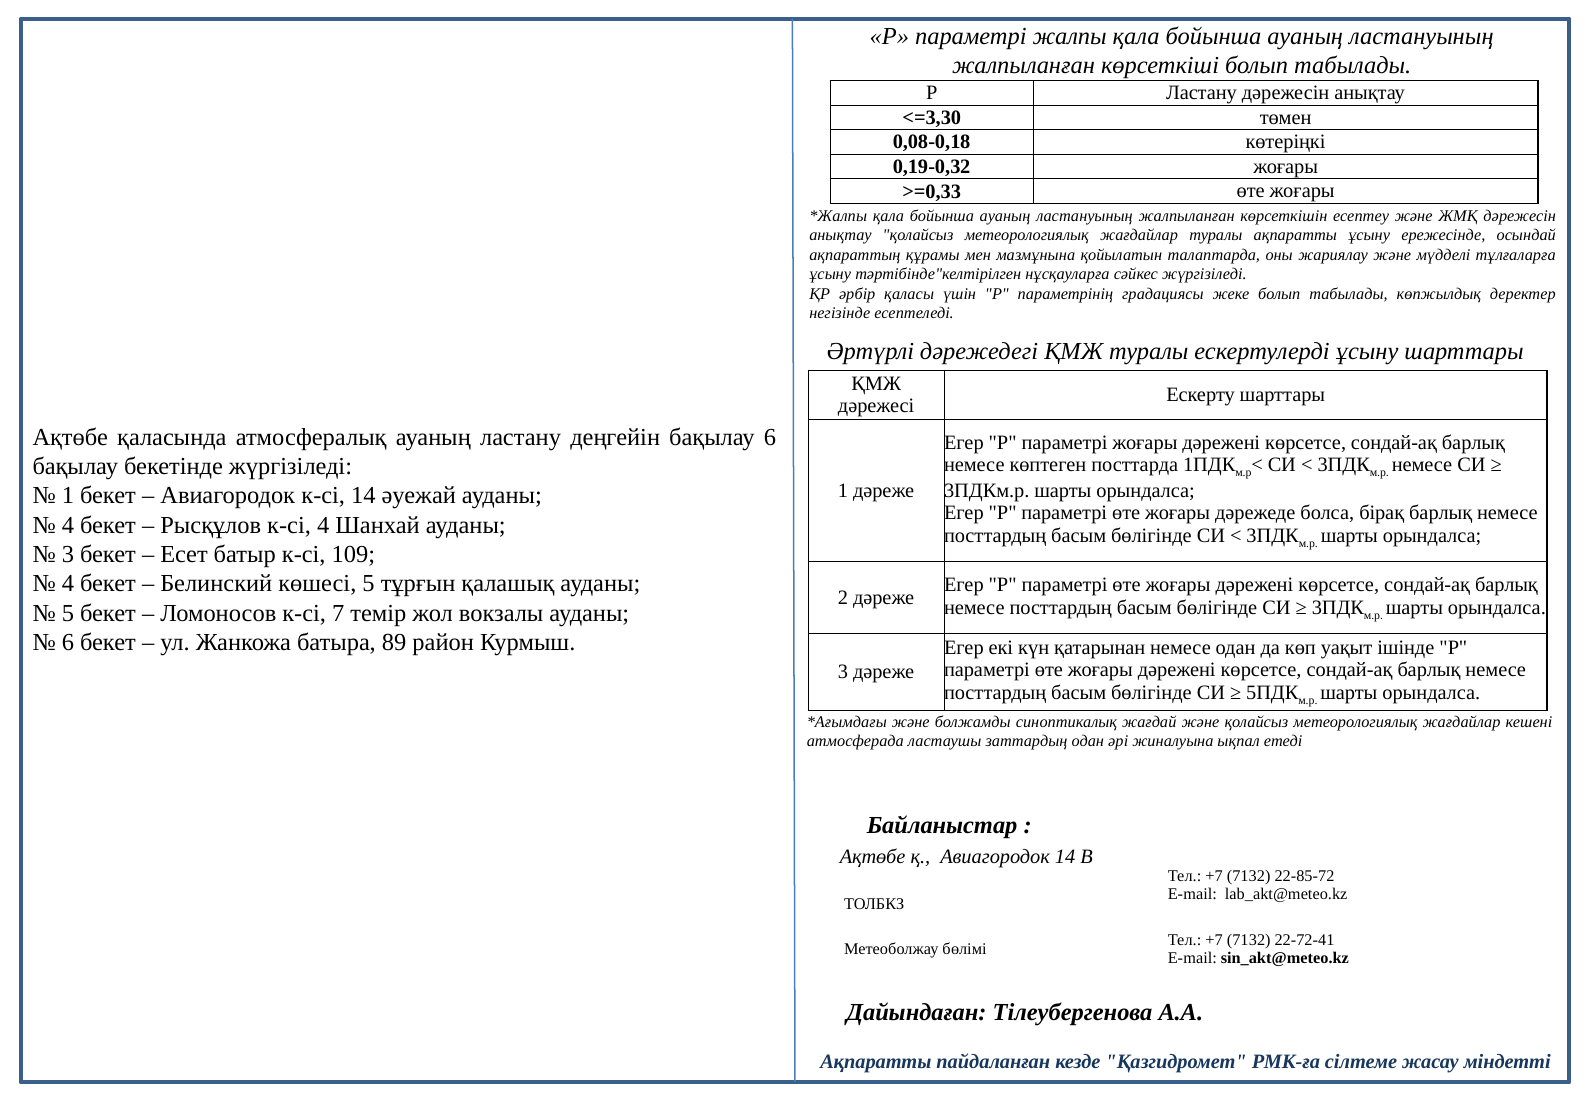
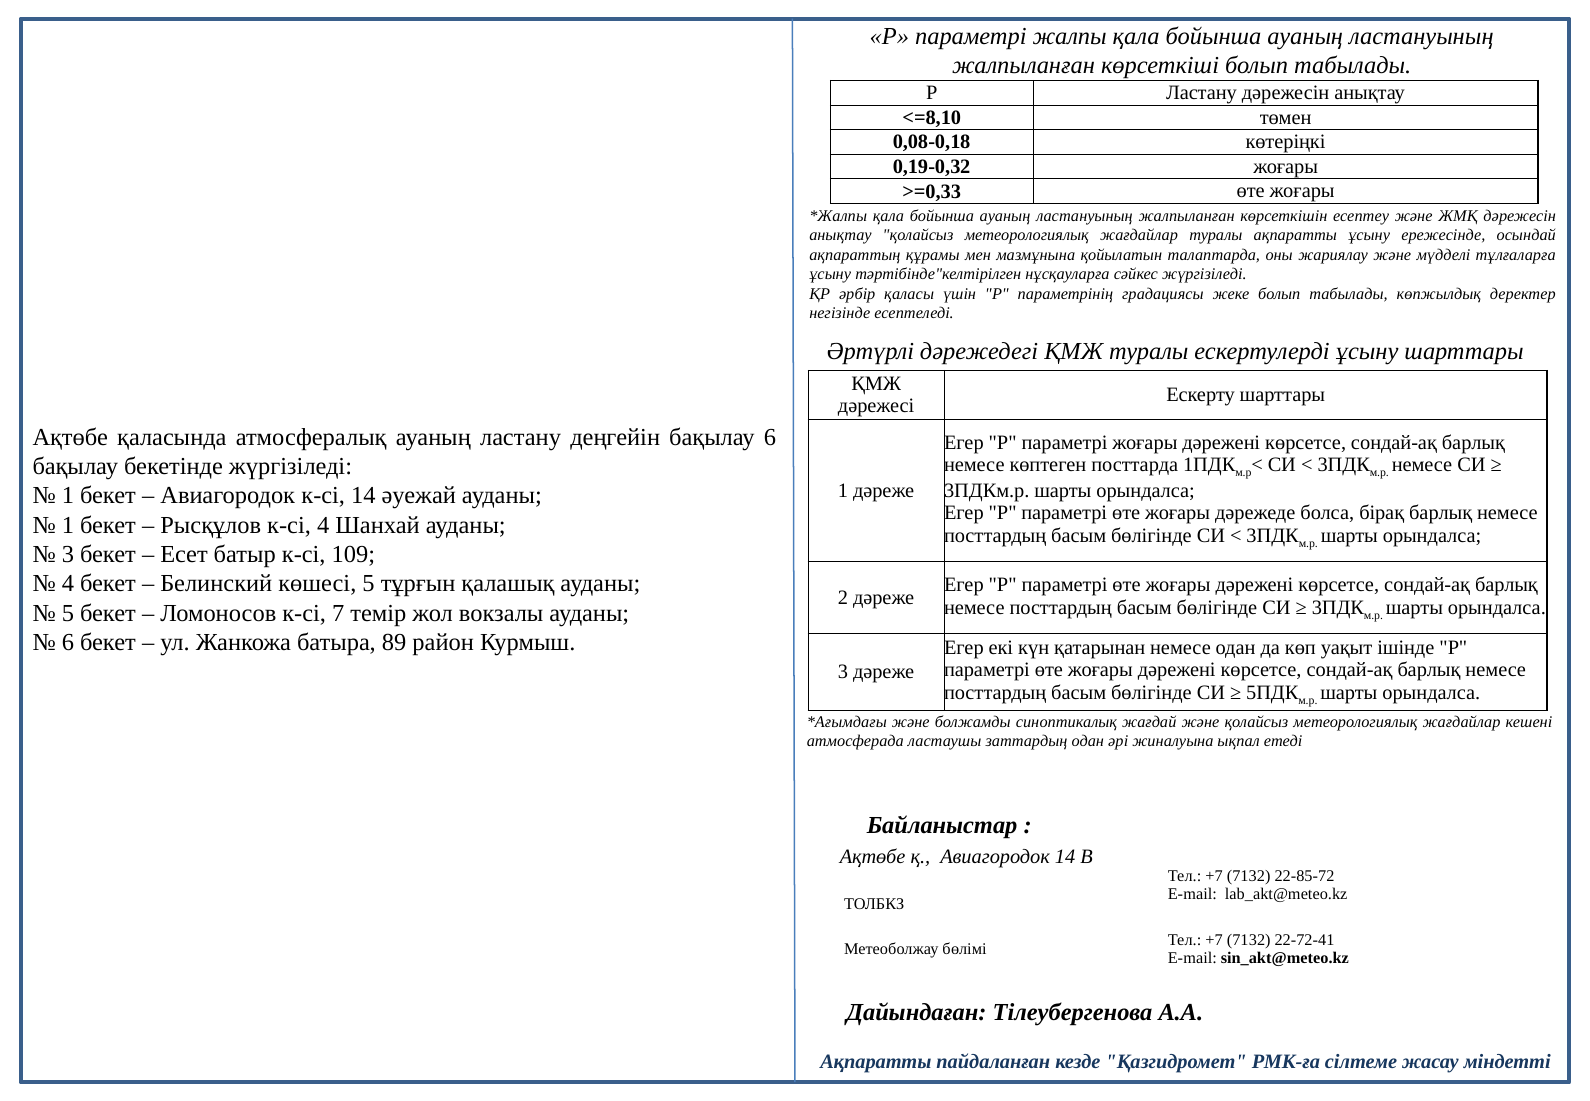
<=3,30: <=3,30 -> <=8,10
4 at (68, 525): 4 -> 1
